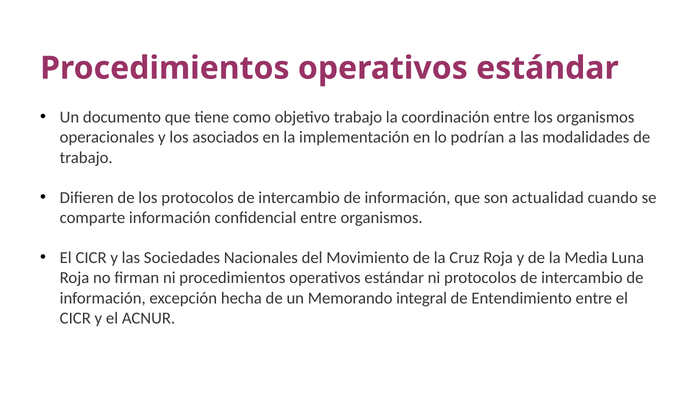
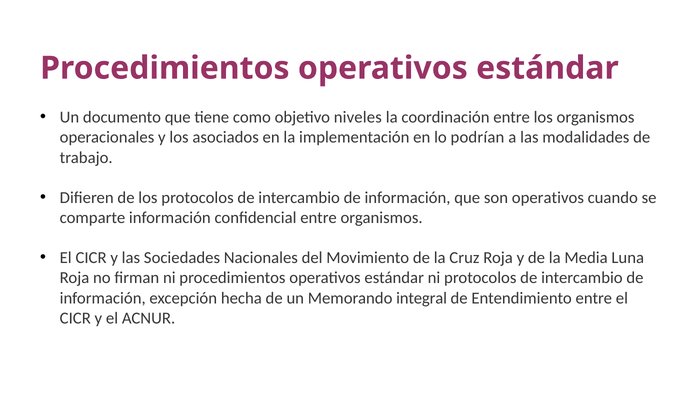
objetivo trabajo: trabajo -> niveles
son actualidad: actualidad -> operativos
